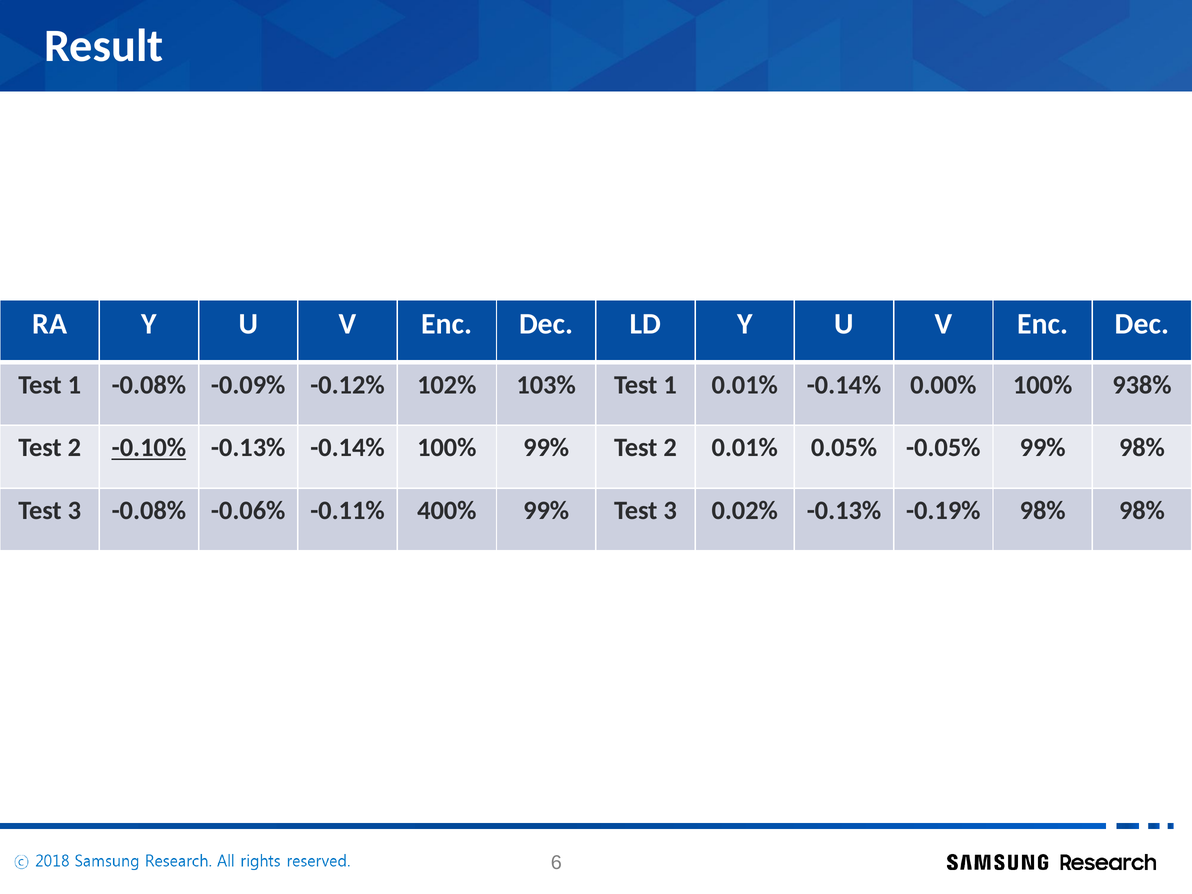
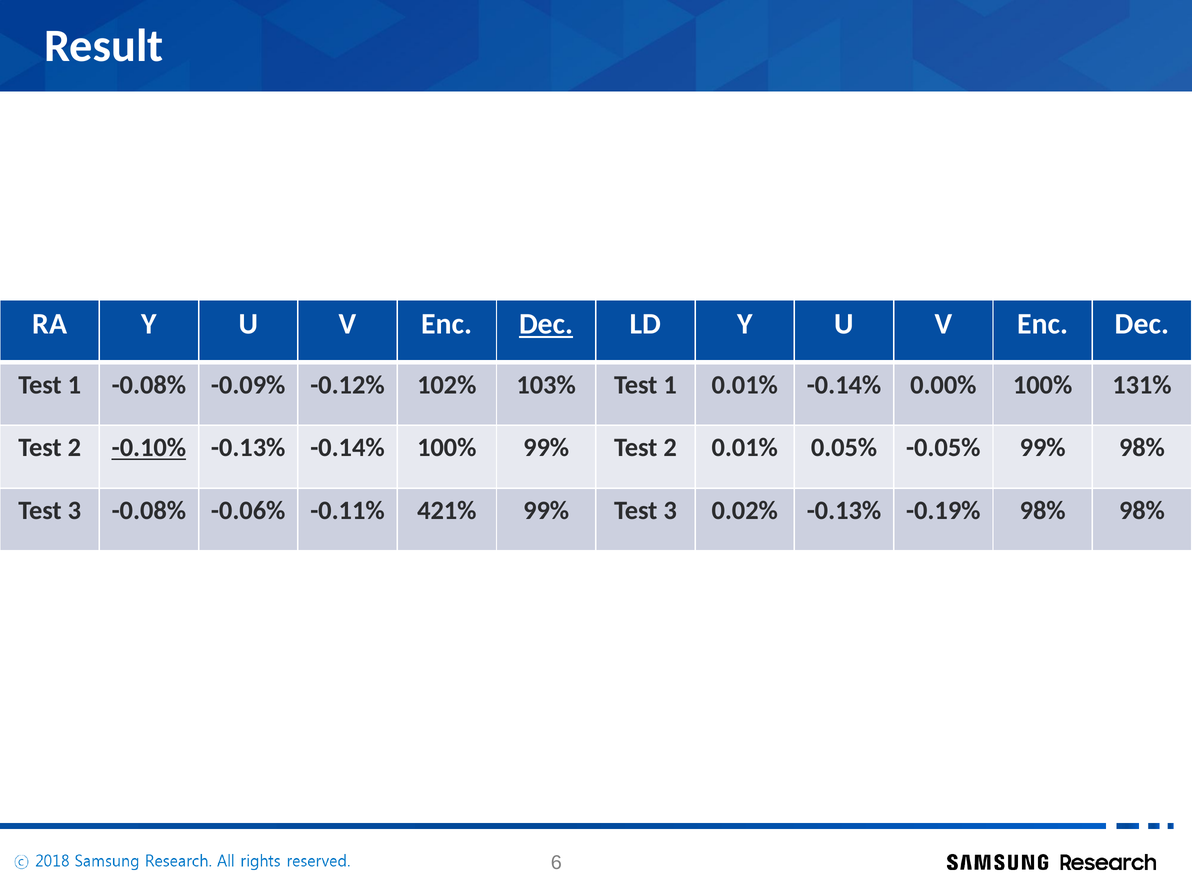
Dec at (546, 324) underline: none -> present
938%: 938% -> 131%
400%: 400% -> 421%
